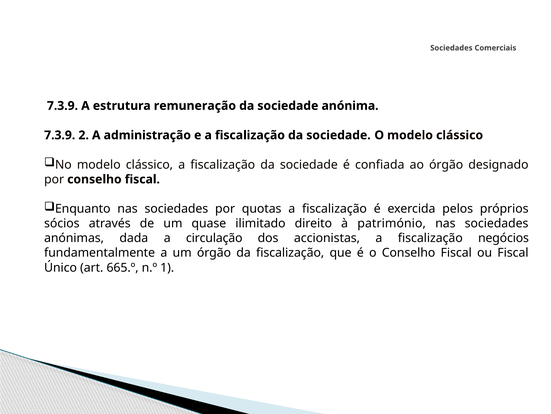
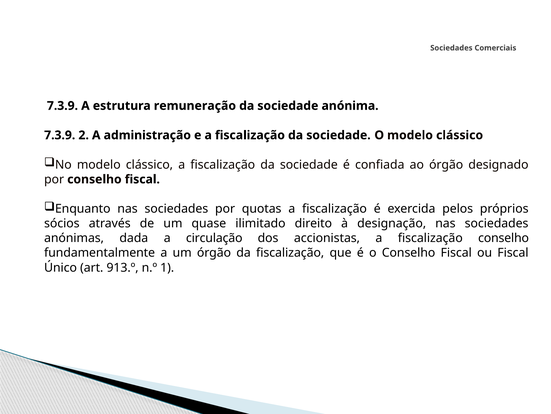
património: património -> designação
fiscalização negócios: negócios -> conselho
665.º: 665.º -> 913.º
